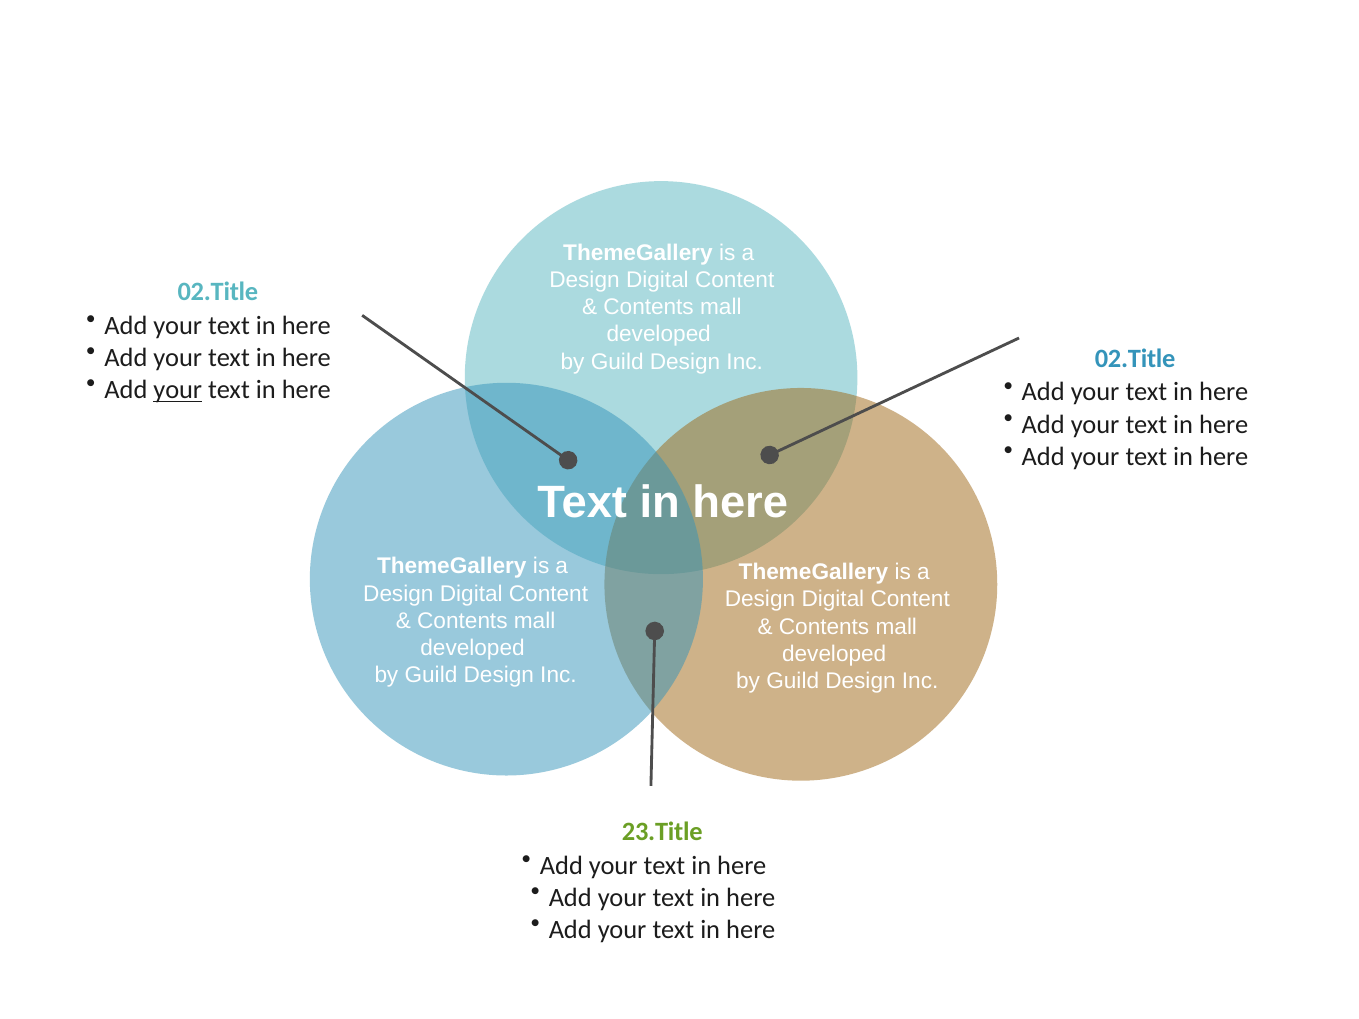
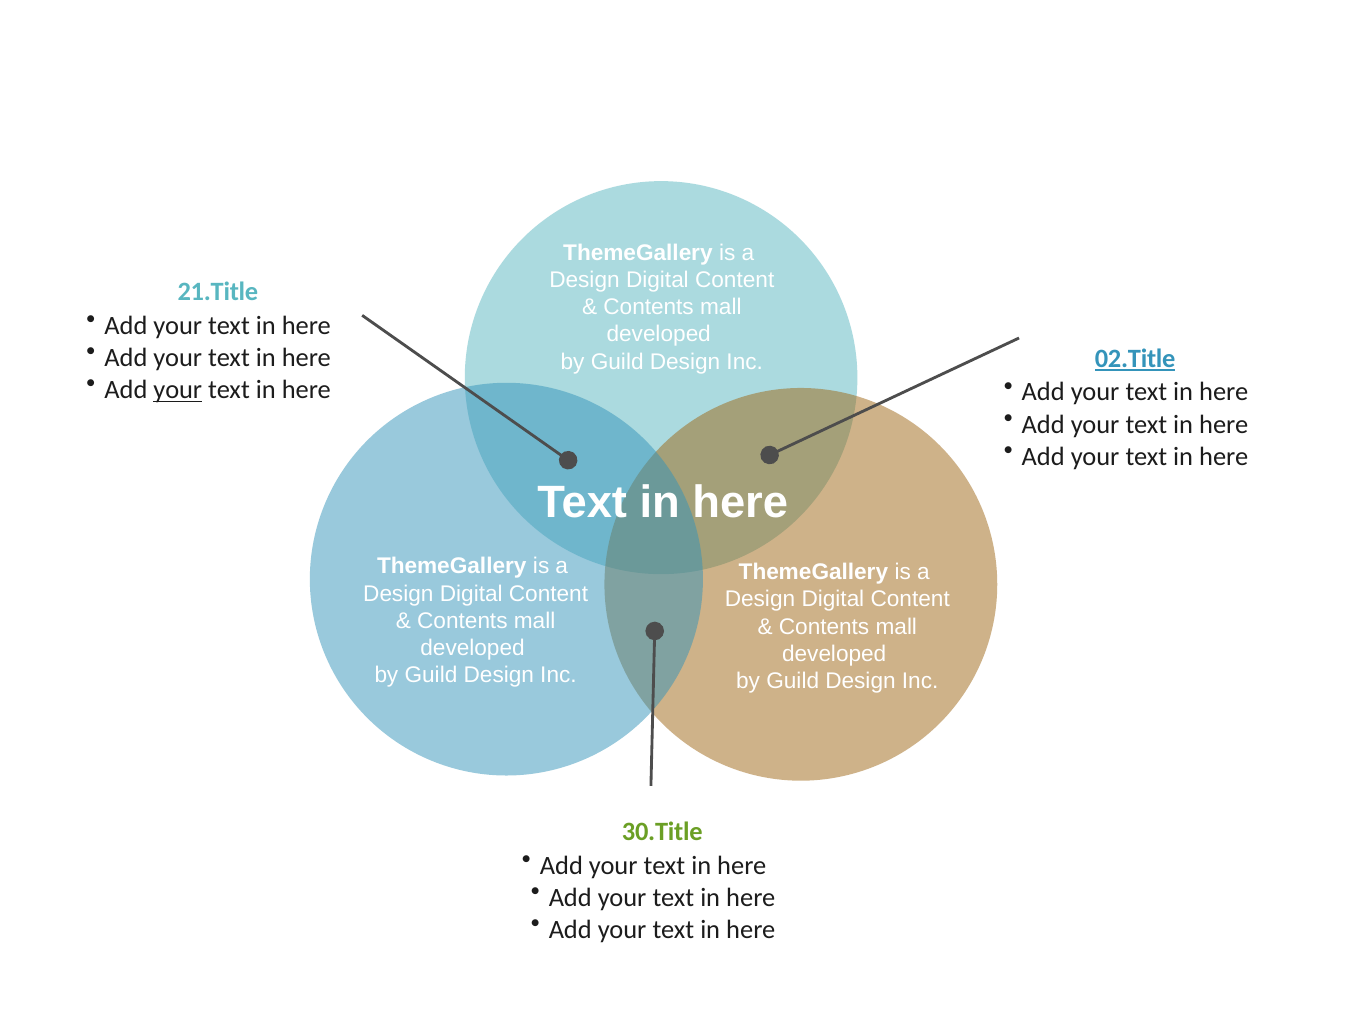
02.Title at (218, 292): 02.Title -> 21.Title
02.Title at (1135, 359) underline: none -> present
23.Title: 23.Title -> 30.Title
